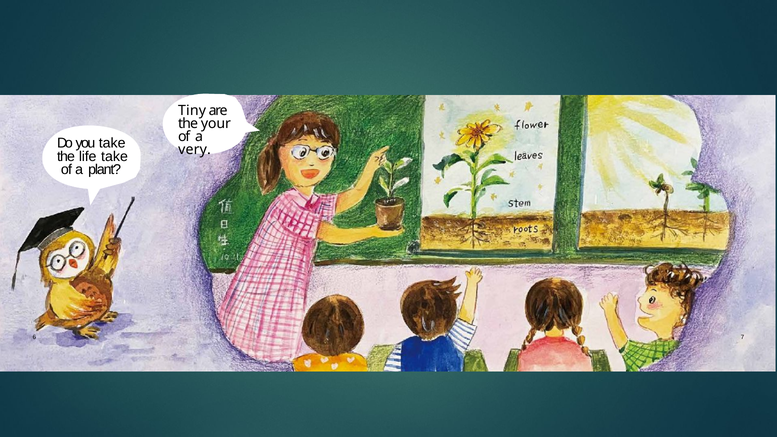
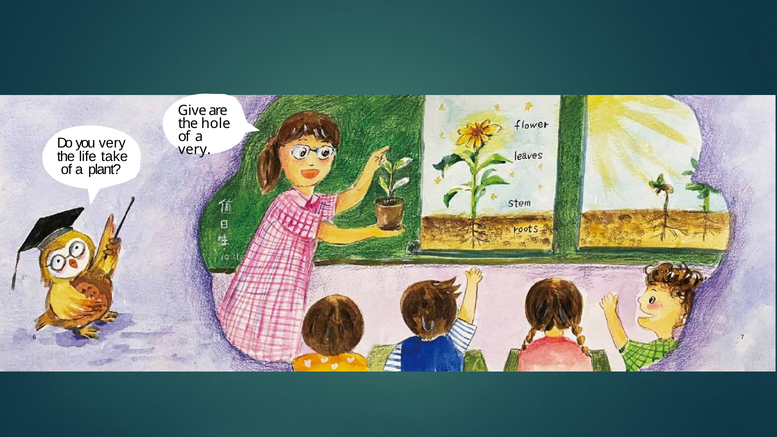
Tiny: Tiny -> Give
your: your -> hole
you take: take -> very
